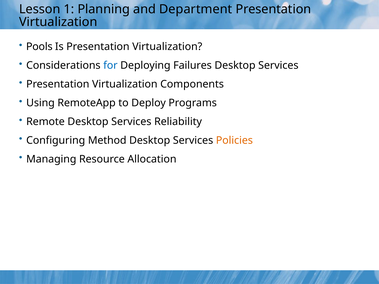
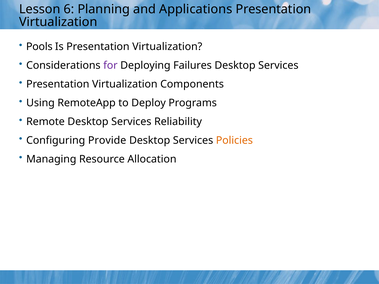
1: 1 -> 6
Department: Department -> Applications
for colour: blue -> purple
Method: Method -> Provide
